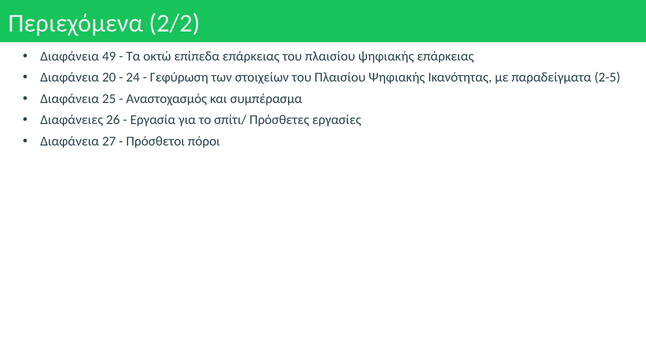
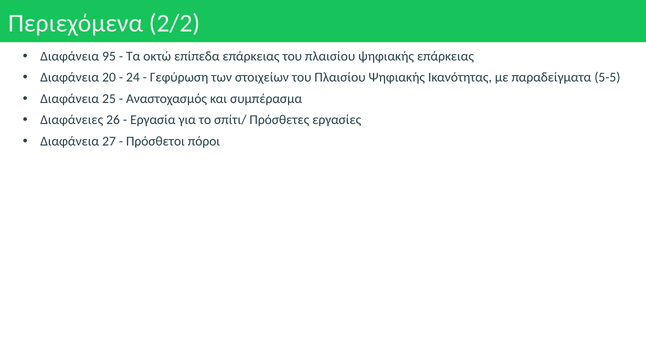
49: 49 -> 95
2-5: 2-5 -> 5-5
